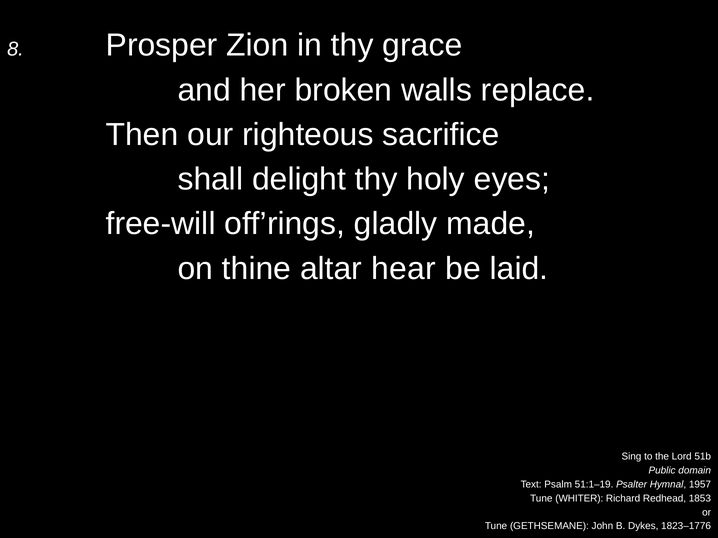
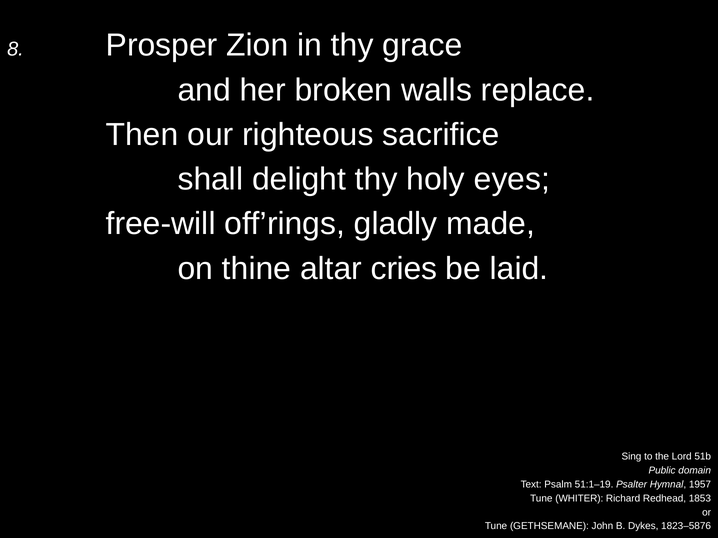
hear: hear -> cries
1823–1776: 1823–1776 -> 1823–5876
